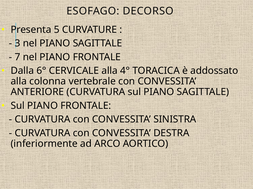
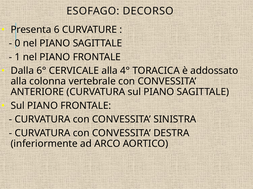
5: 5 -> 6
3: 3 -> 0
7: 7 -> 1
